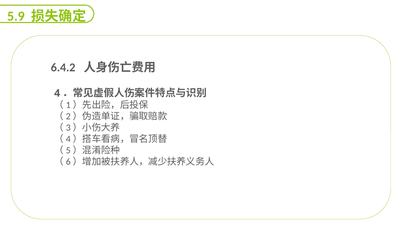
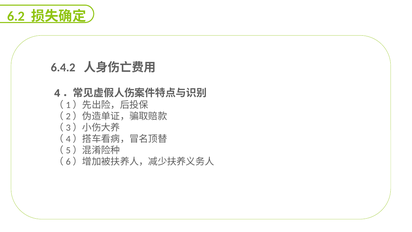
5.9: 5.9 -> 6.2
